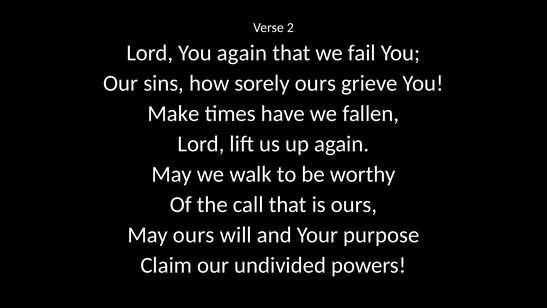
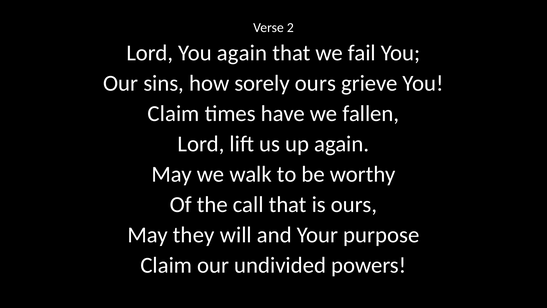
Make at (174, 113): Make -> Claim
May ours: ours -> they
